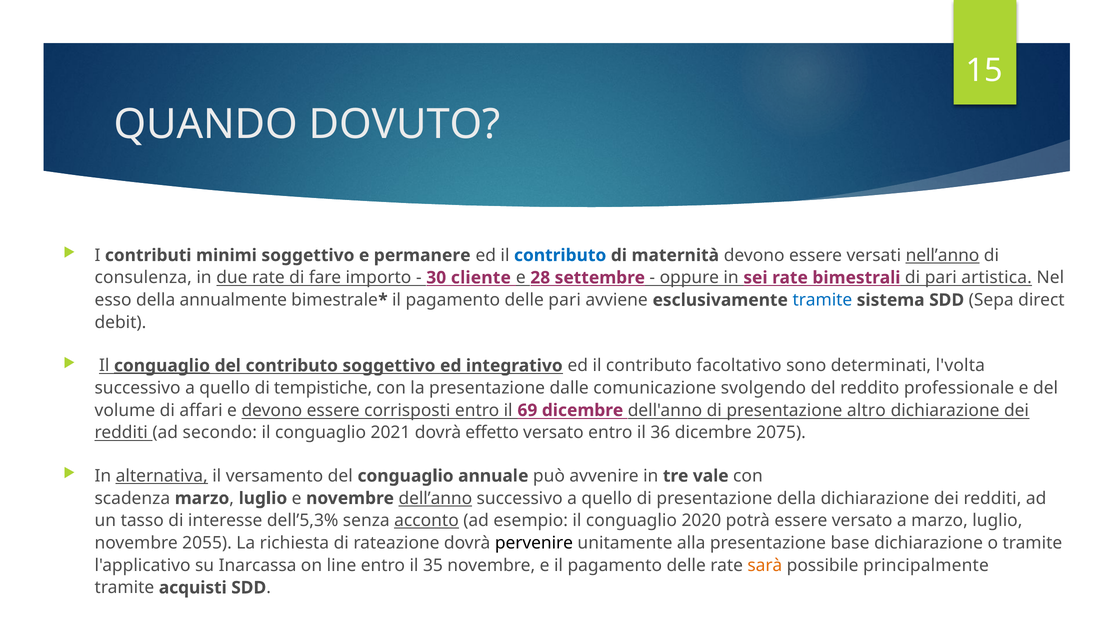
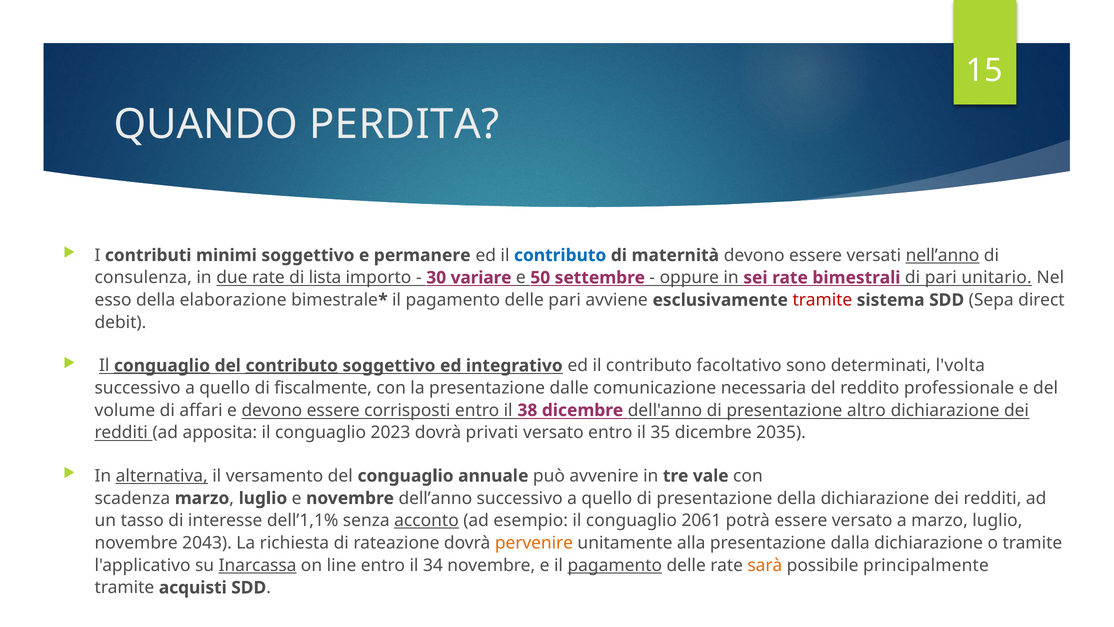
DOVUTO: DOVUTO -> PERDITA
fare: fare -> lista
cliente: cliente -> variare
28: 28 -> 50
artistica: artistica -> unitario
annualmente: annualmente -> elaborazione
tramite at (822, 300) colour: blue -> red
contributo at (292, 365) underline: none -> present
tempistiche: tempistiche -> fiscalmente
svolgendo: svolgendo -> necessaria
69: 69 -> 38
secondo: secondo -> apposita
2021: 2021 -> 2023
effetto: effetto -> privati
36: 36 -> 35
2075: 2075 -> 2035
dell’anno underline: present -> none
dell’5,3%: dell’5,3% -> dell’1,1%
2020: 2020 -> 2061
2055: 2055 -> 2043
pervenire colour: black -> orange
base: base -> dalla
Inarcassa underline: none -> present
35: 35 -> 34
pagamento at (615, 565) underline: none -> present
